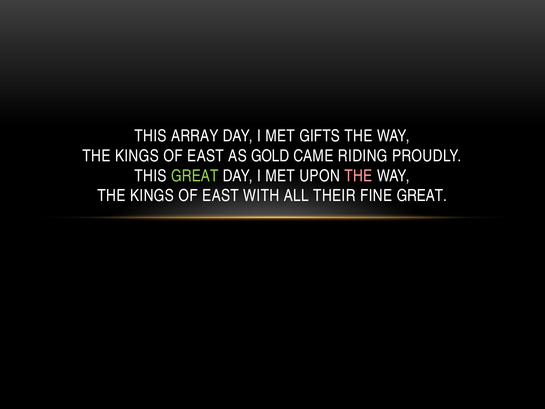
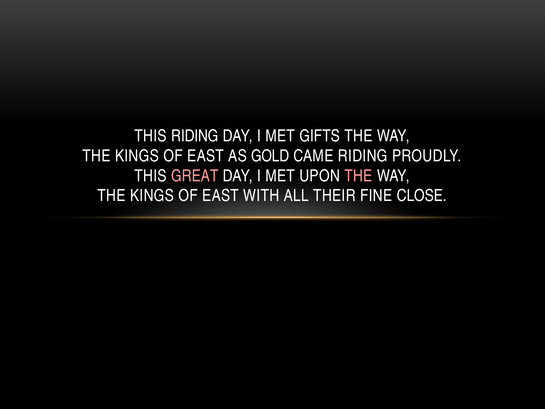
THIS ARRAY: ARRAY -> RIDING
GREAT at (195, 176) colour: light green -> pink
FINE GREAT: GREAT -> CLOSE
